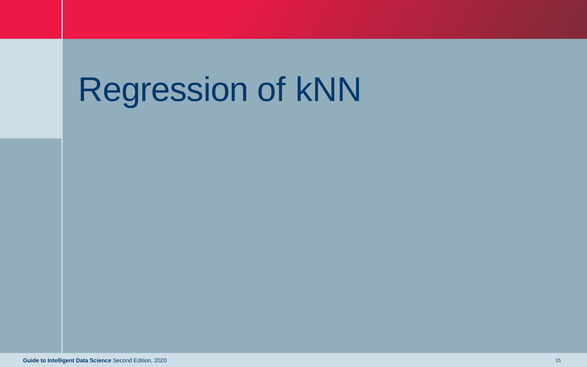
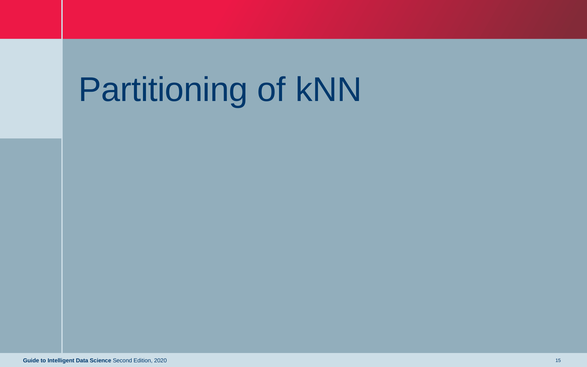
Regression: Regression -> Partitioning
